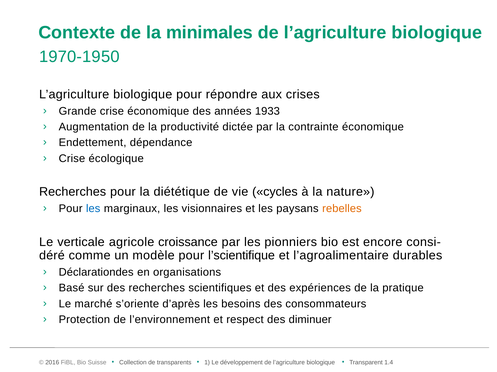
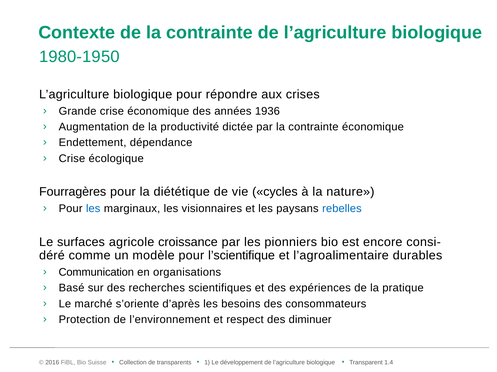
de la minimales: minimales -> contrainte
1970-1950: 1970-1950 -> 1980-1950
1933: 1933 -> 1936
Recherches at (73, 192): Recherches -> Fourragères
rebelles colour: orange -> blue
verticale: verticale -> surfaces
Déclarationdes: Déclarationdes -> Communication
